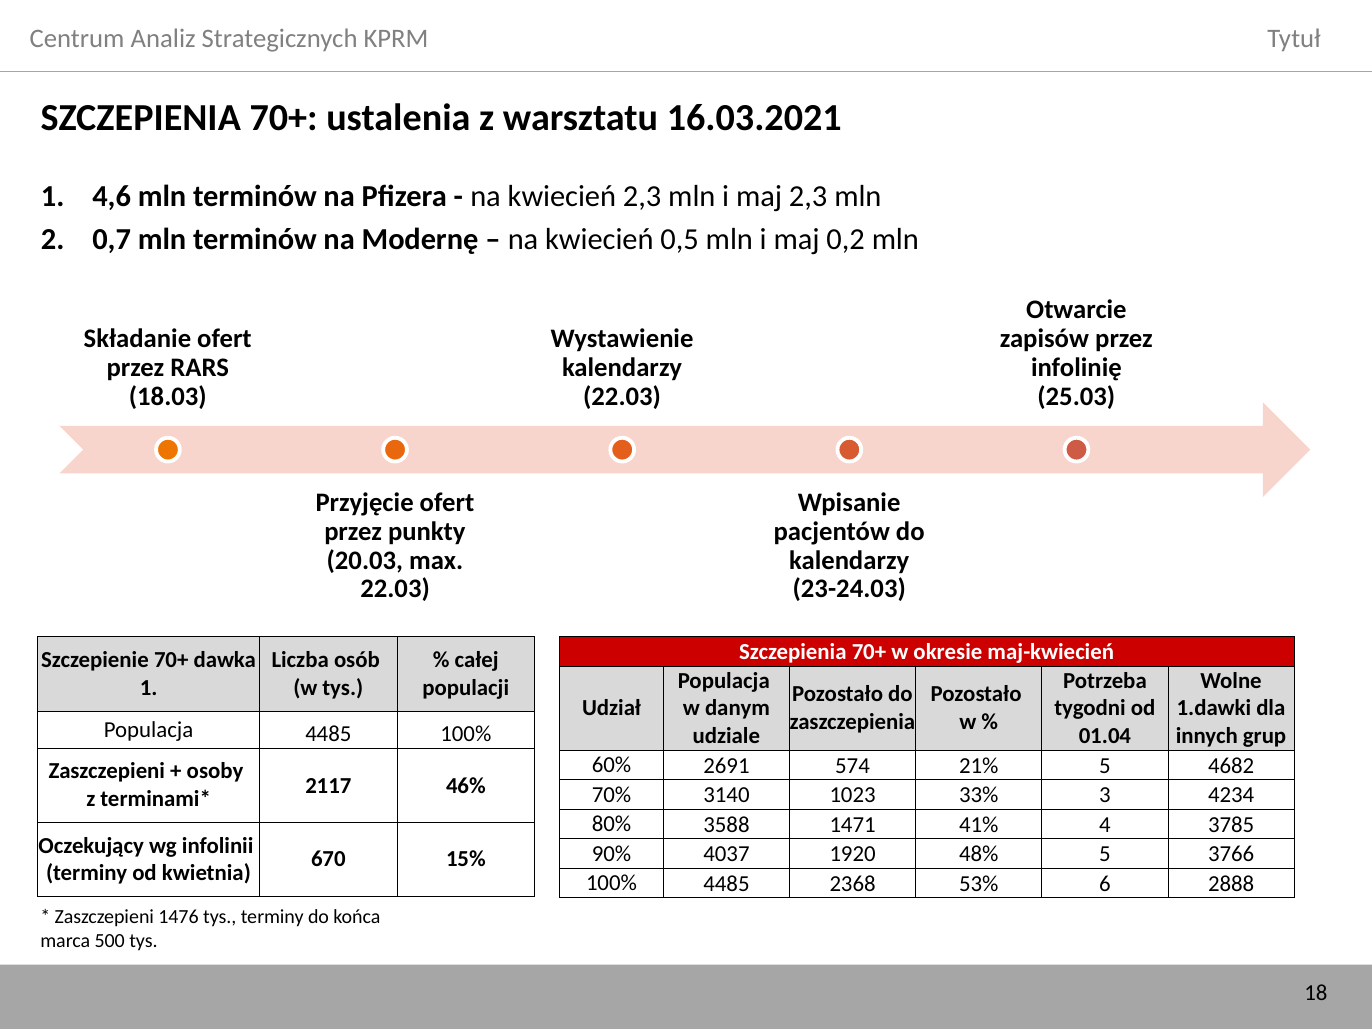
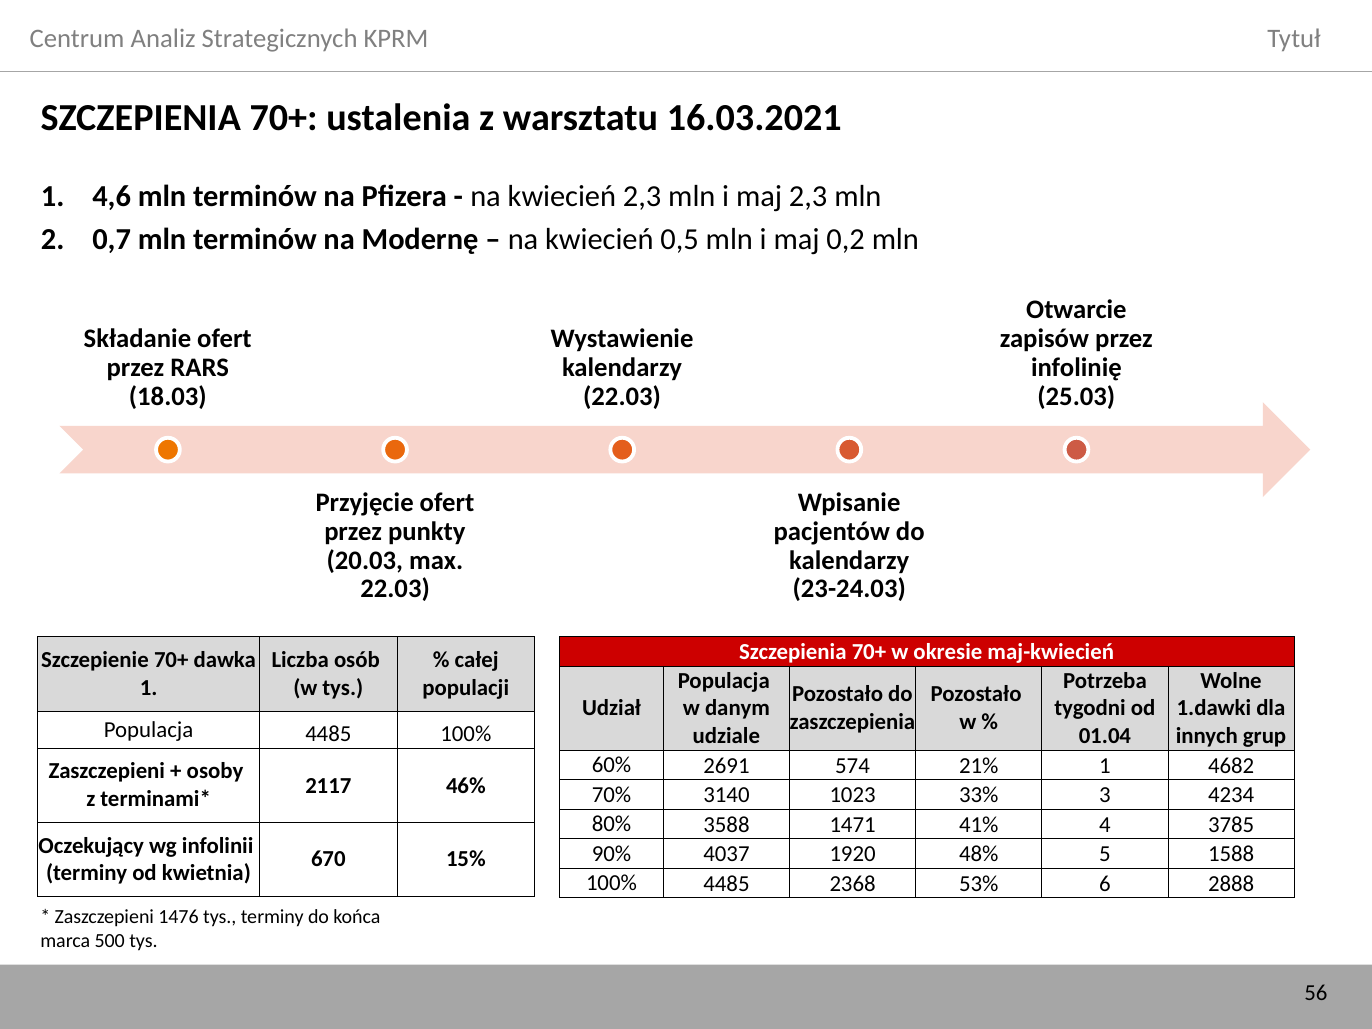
21% 5: 5 -> 1
3766: 3766 -> 1588
18: 18 -> 56
